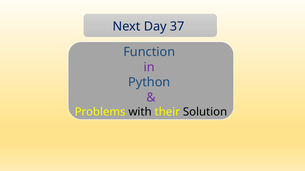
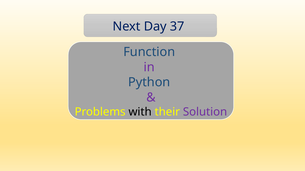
Solution colour: black -> purple
